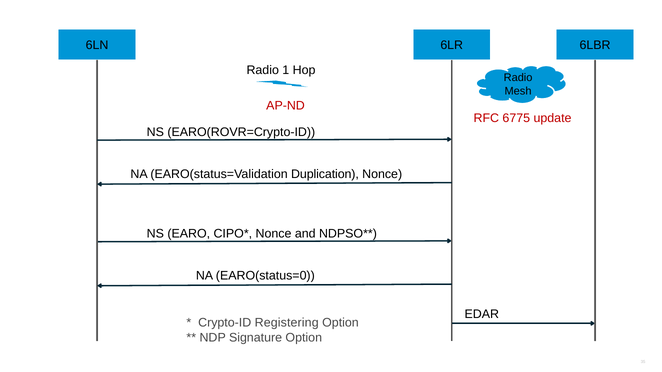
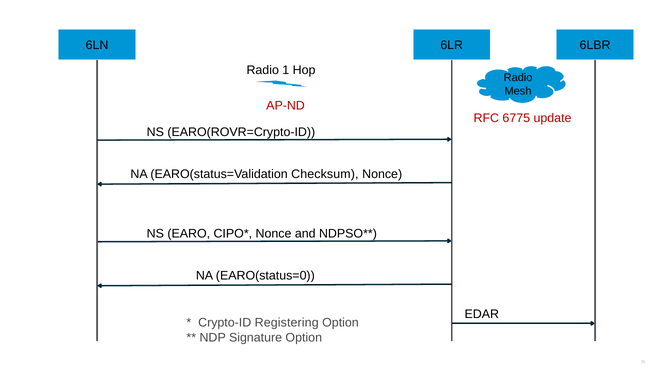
Duplication: Duplication -> Checksum
